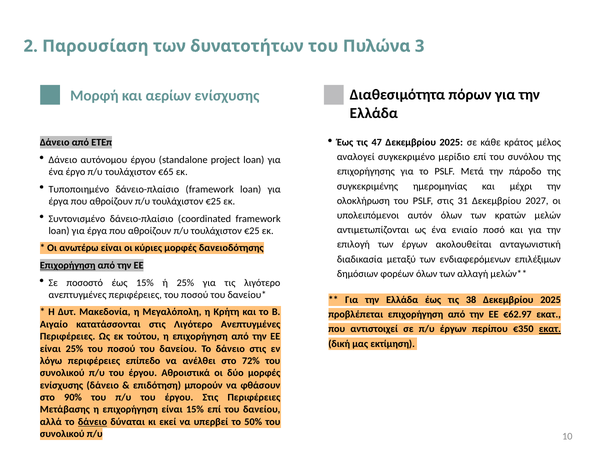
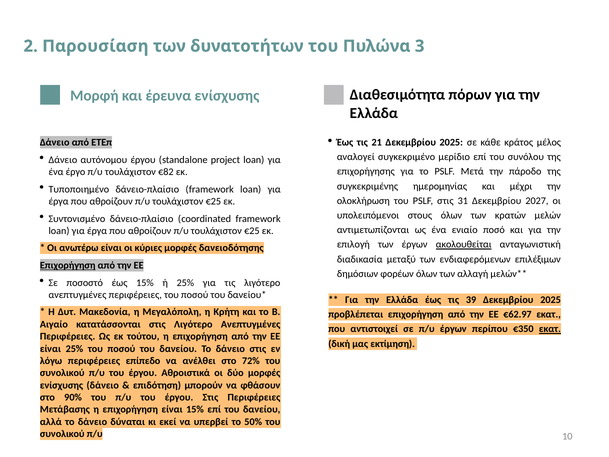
αερίων: αερίων -> έρευνα
47: 47 -> 21
€65: €65 -> €82
αυτόν: αυτόν -> στους
ακολουθείται underline: none -> present
38: 38 -> 39
δάνειο at (92, 422) underline: present -> none
